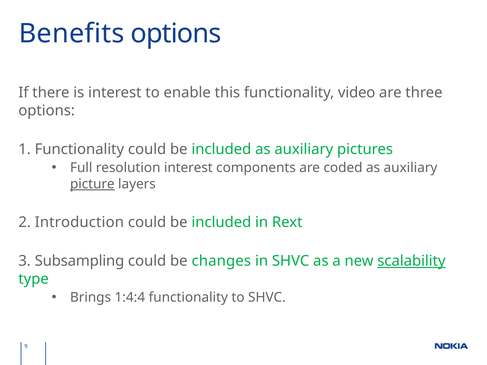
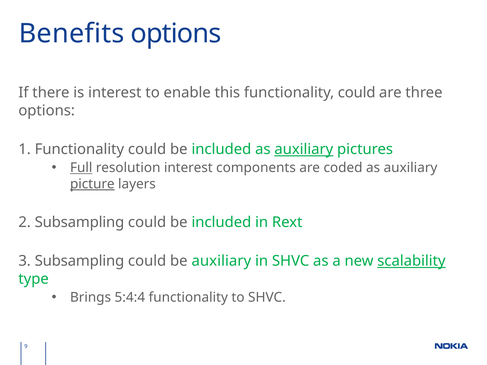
this functionality video: video -> could
auxiliary at (304, 149) underline: none -> present
Full underline: none -> present
2 Introduction: Introduction -> Subsampling
be changes: changes -> auxiliary
1:4:4: 1:4:4 -> 5:4:4
